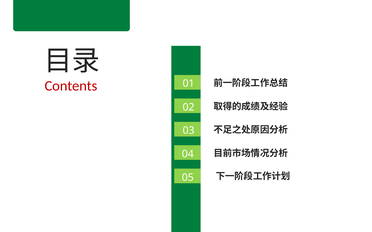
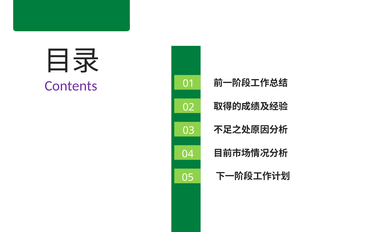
Contents colour: red -> purple
